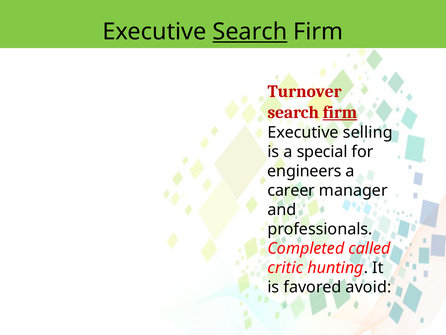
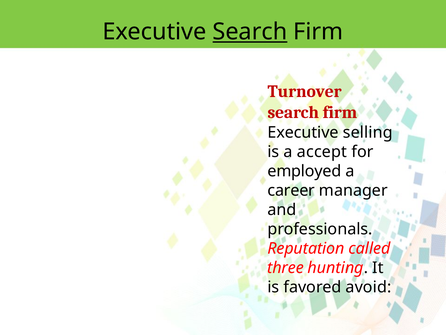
firm at (340, 112) underline: present -> none
special: special -> accept
engineers: engineers -> employed
Completed: Completed -> Reputation
critic: critic -> three
